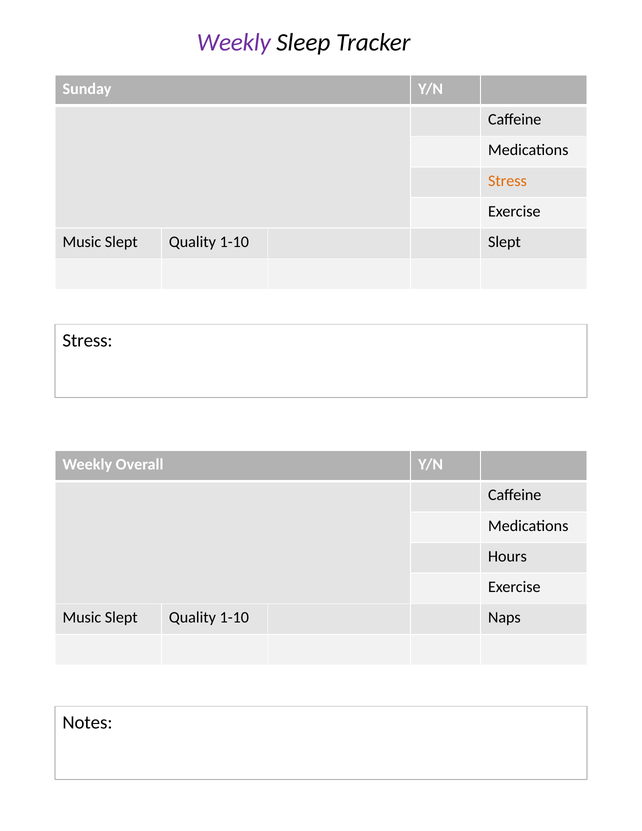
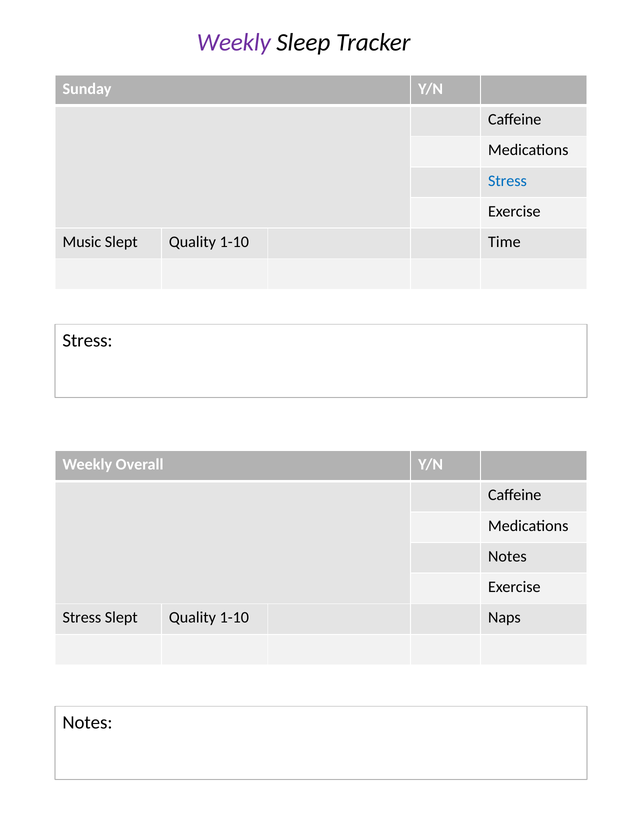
Stress at (507, 181) colour: orange -> blue
1-10 Slept: Slept -> Time
Hours at (507, 556): Hours -> Notes
Music at (82, 617): Music -> Stress
